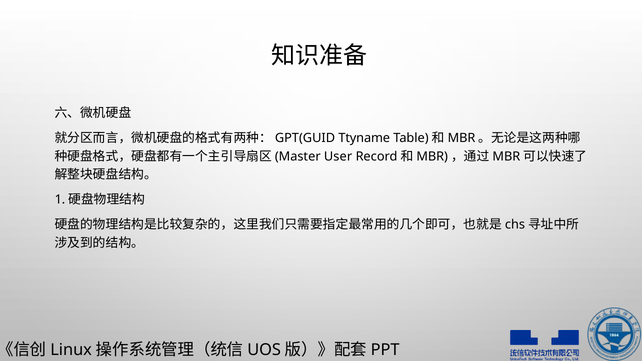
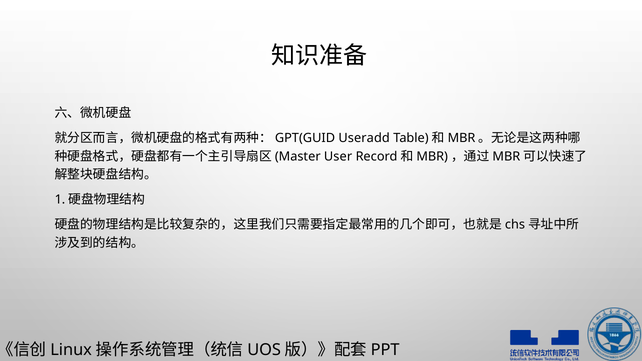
Ttyname: Ttyname -> Useradd
